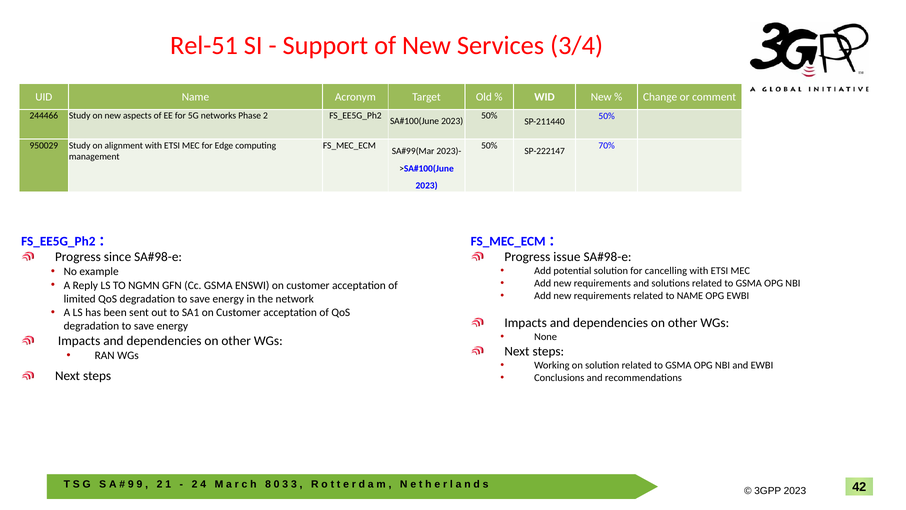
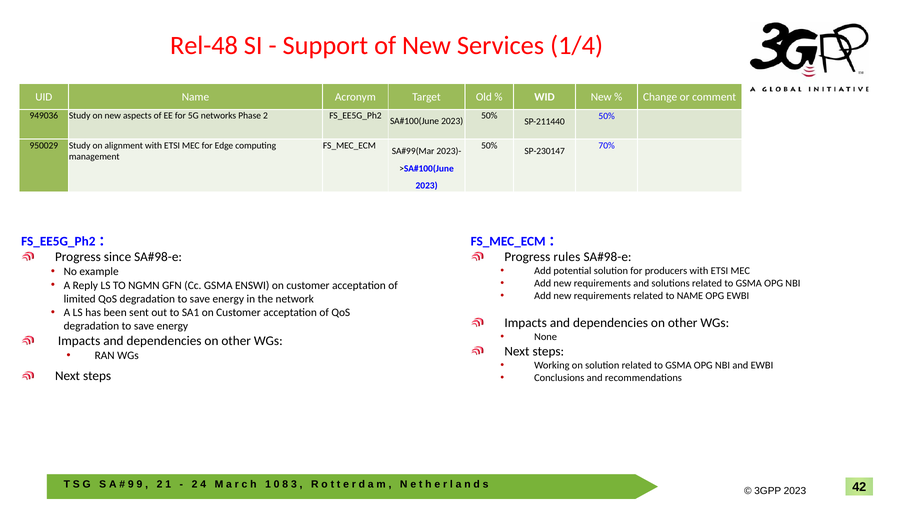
Rel-51: Rel-51 -> Rel-48
3/4: 3/4 -> 1/4
244466: 244466 -> 949036
SP-222147: SP-222147 -> SP-230147
issue: issue -> rules
cancelling: cancelling -> producers
8 at (268, 484): 8 -> 1
3 at (285, 484): 3 -> 8
